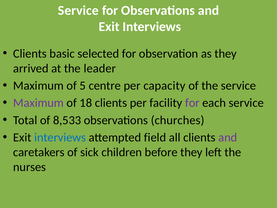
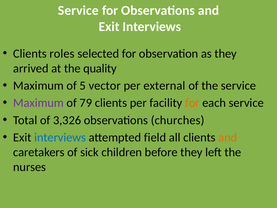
basic: basic -> roles
leader: leader -> quality
centre: centre -> vector
capacity: capacity -> external
18: 18 -> 79
for at (192, 103) colour: purple -> orange
8,533: 8,533 -> 3,326
and at (228, 137) colour: purple -> orange
